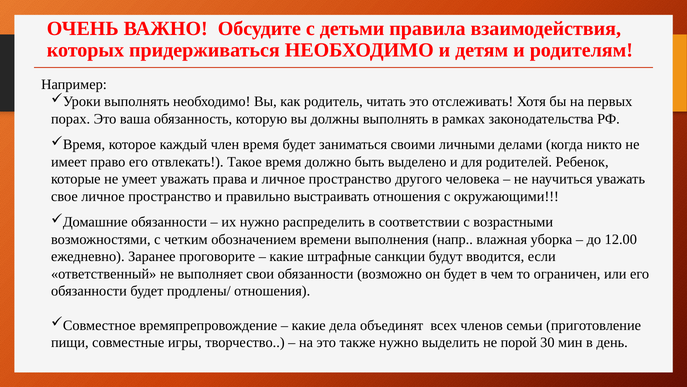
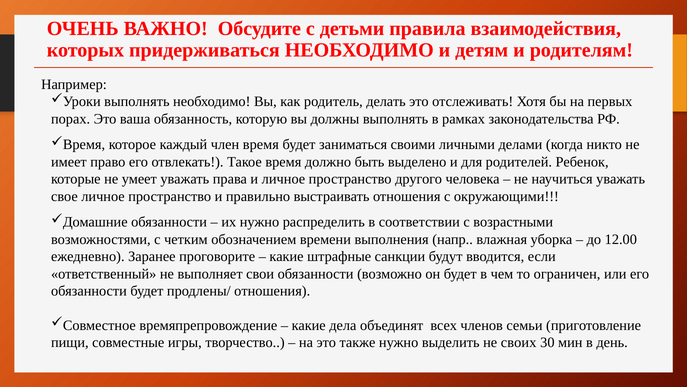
читать: читать -> делать
порой: порой -> своих
